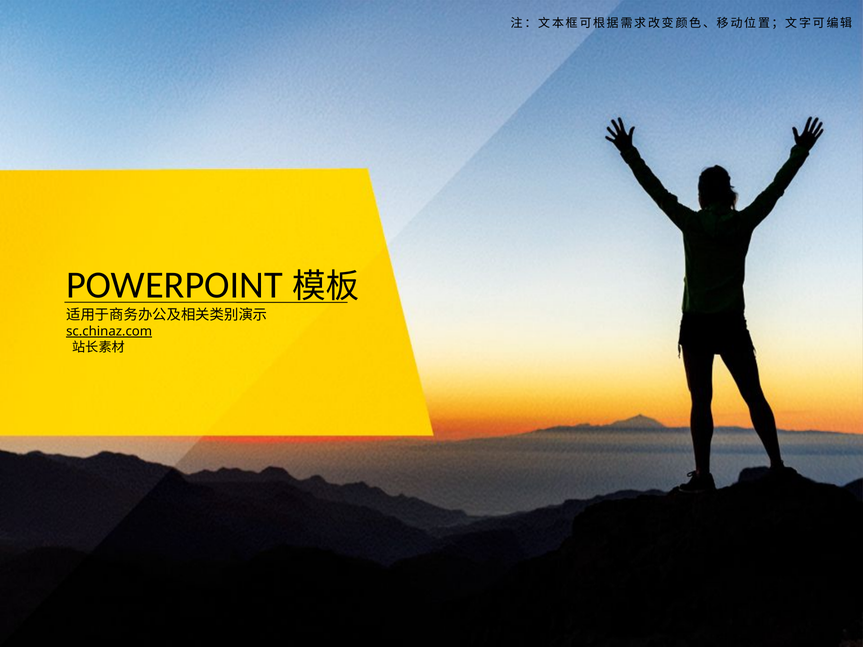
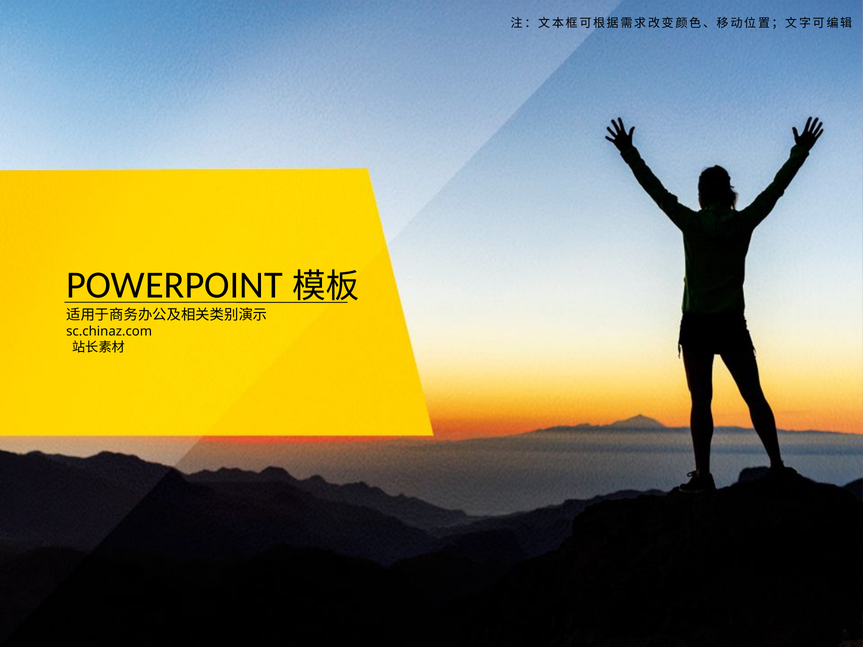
sc.chinaz.com underline: present -> none
